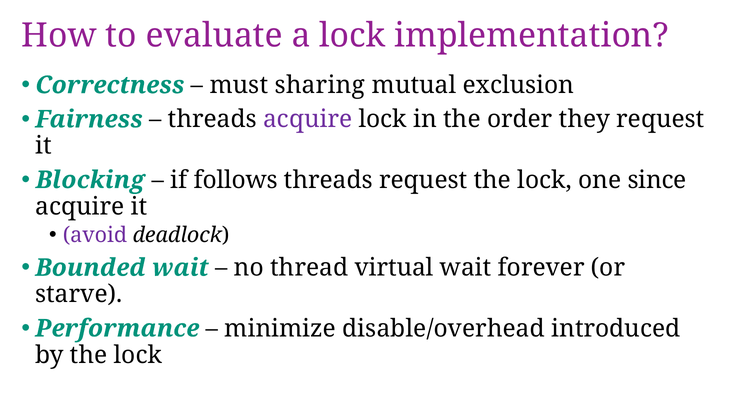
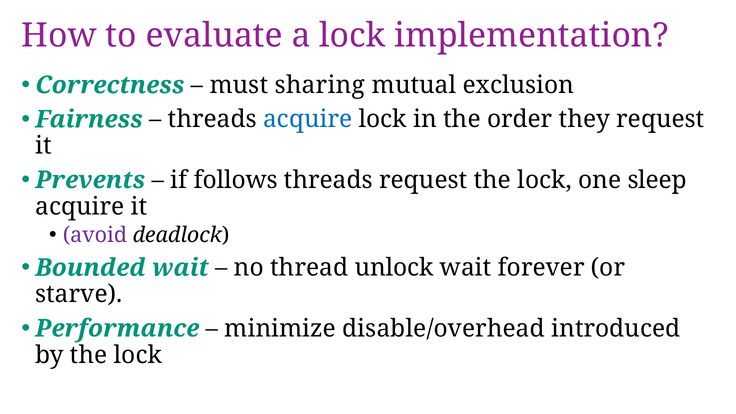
acquire at (308, 119) colour: purple -> blue
Blocking: Blocking -> Prevents
since: since -> sleep
virtual: virtual -> unlock
